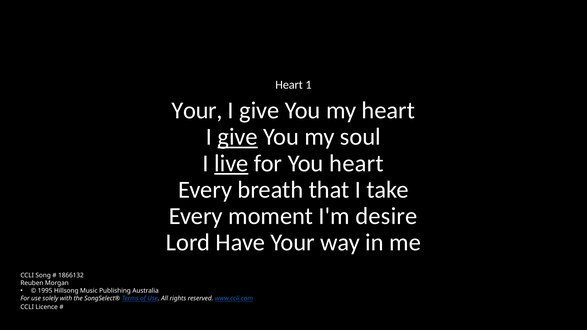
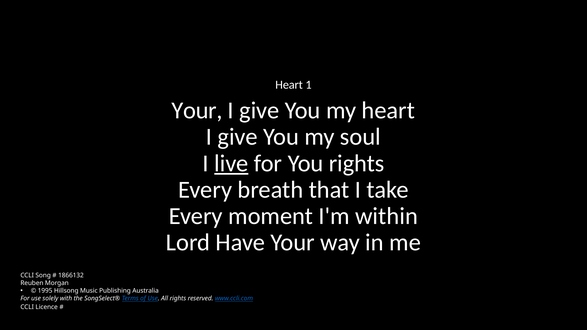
give at (238, 137) underline: present -> none
You heart: heart -> rights
desire: desire -> within
